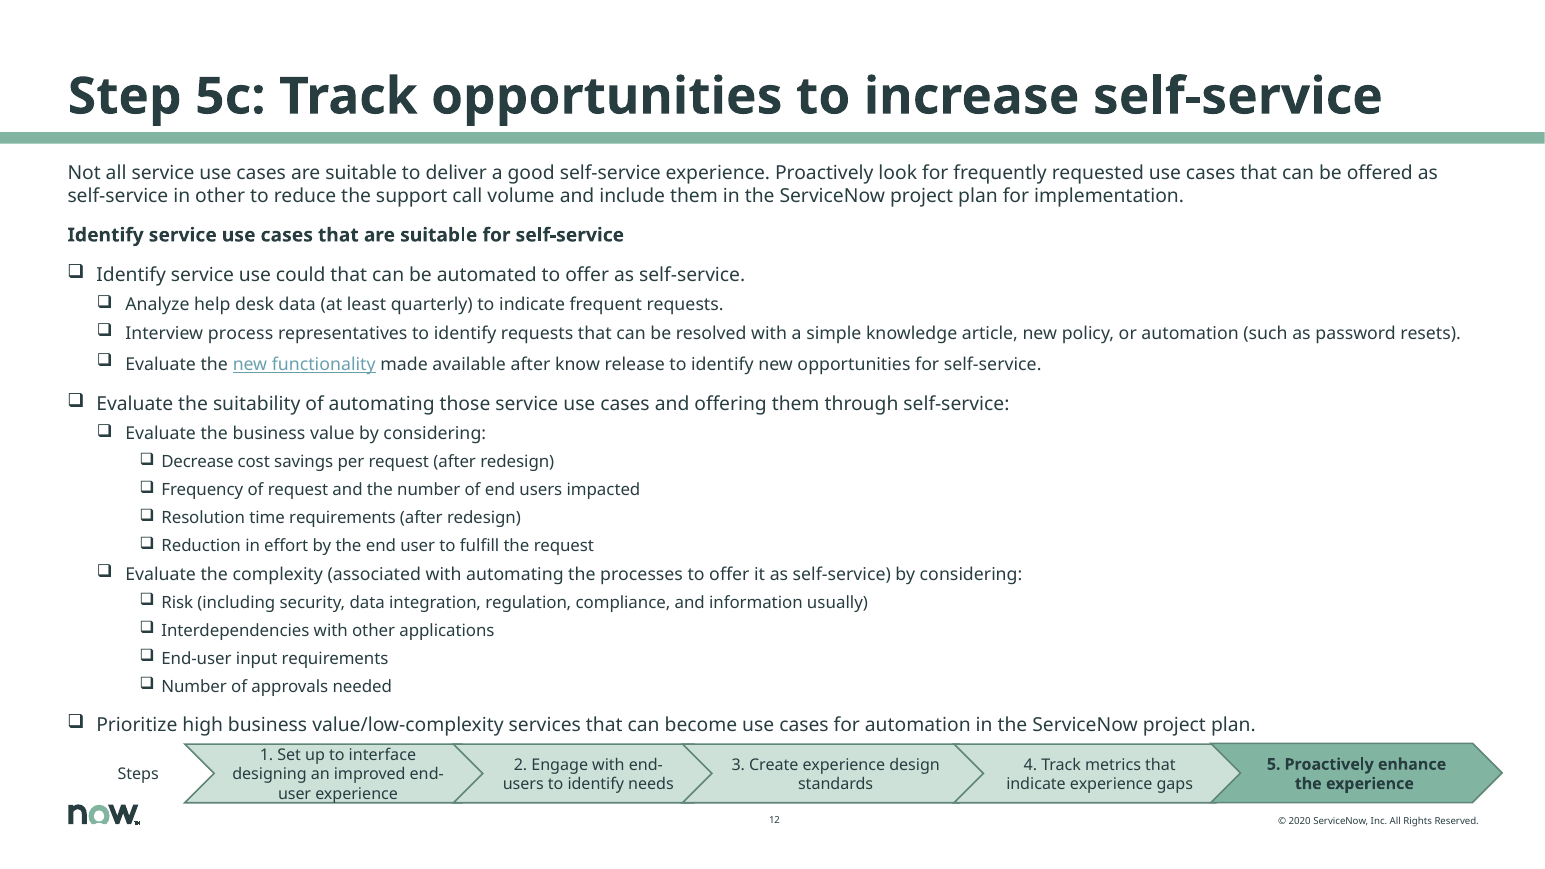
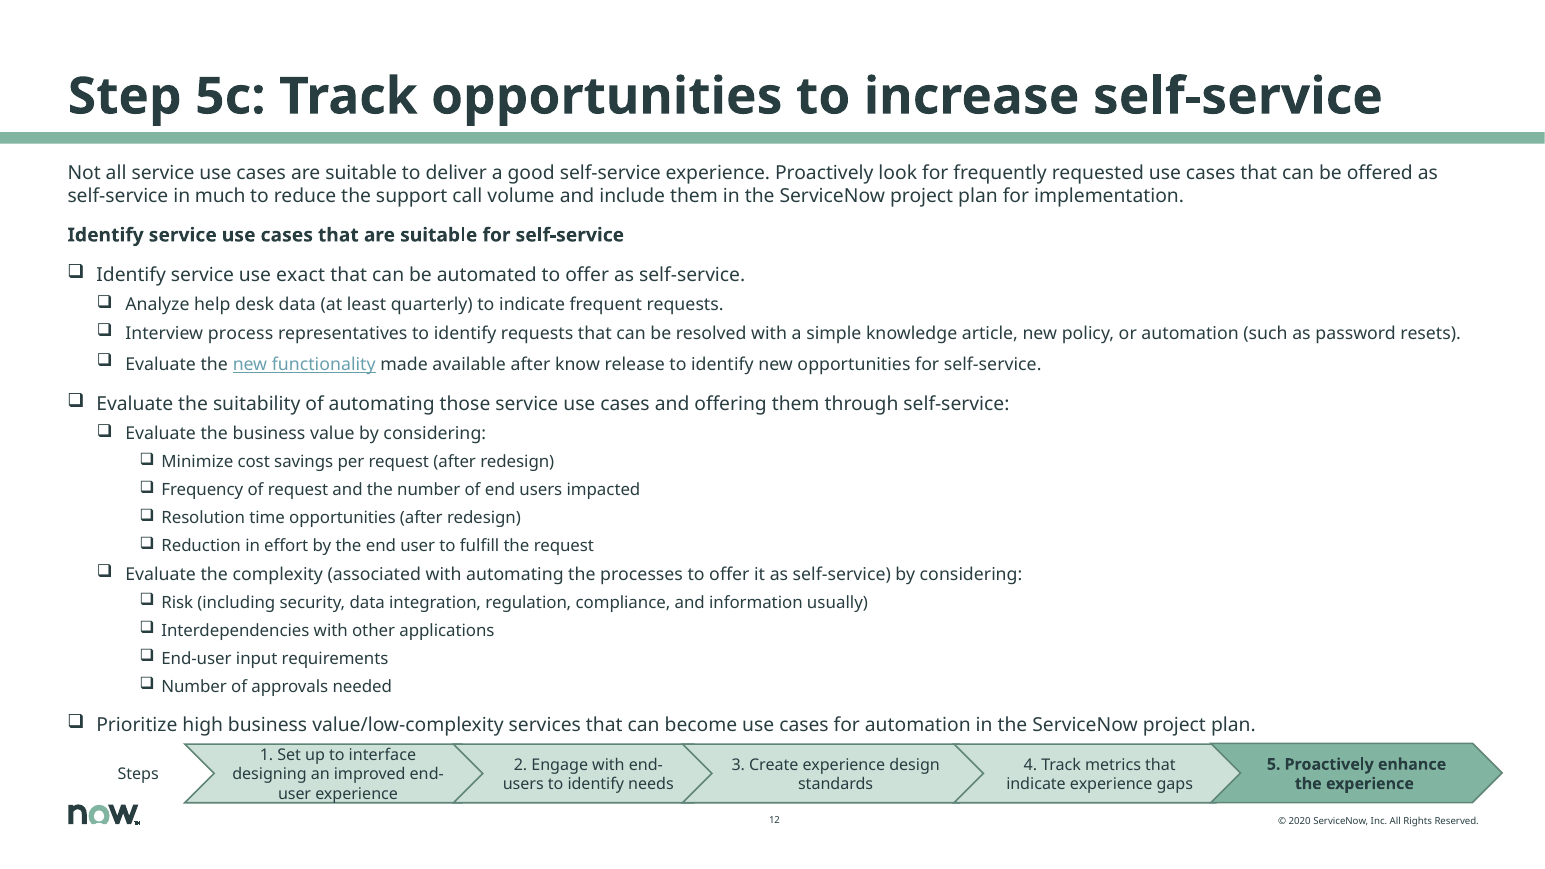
in other: other -> much
could: could -> exact
Decrease: Decrease -> Minimize
time requirements: requirements -> opportunities
